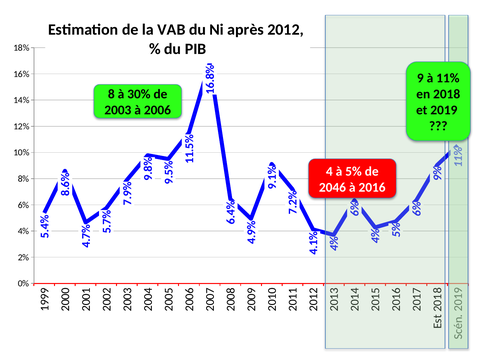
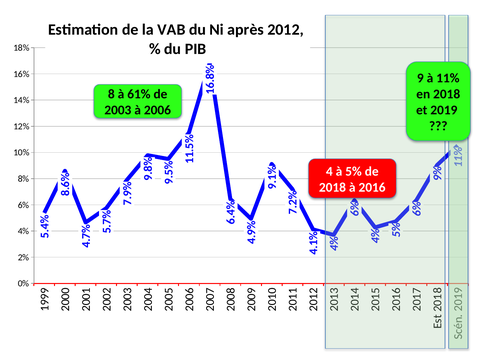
30%: 30% -> 61%
2046 at (332, 187): 2046 -> 2018
